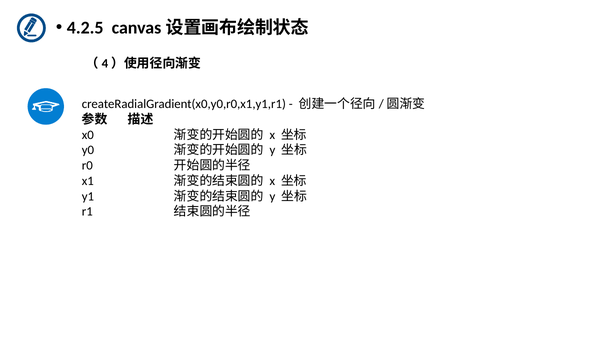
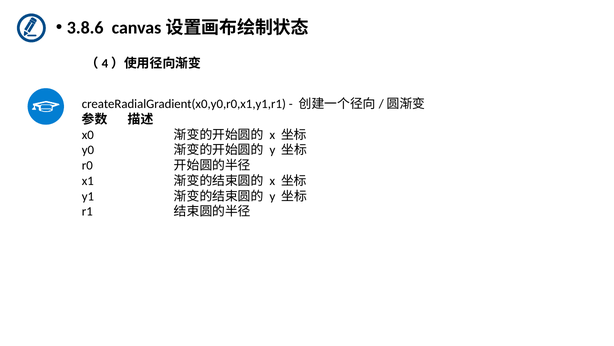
4.2.5: 4.2.5 -> 3.8.6
